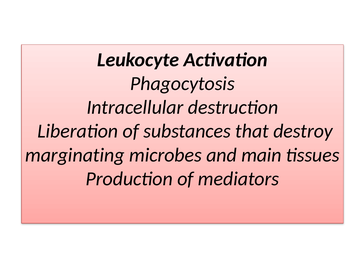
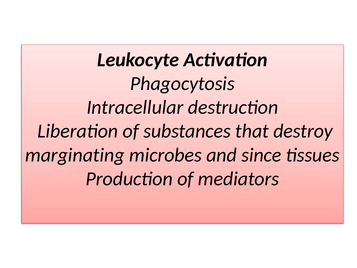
main: main -> since
